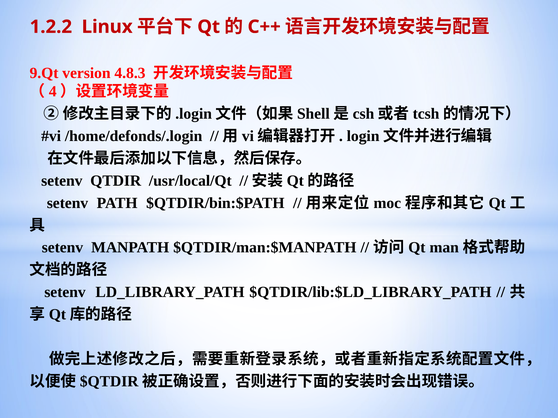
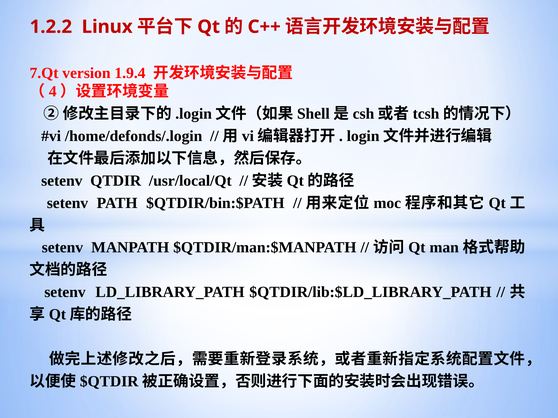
9.Qt: 9.Qt -> 7.Qt
4.8.3: 4.8.3 -> 1.9.4
